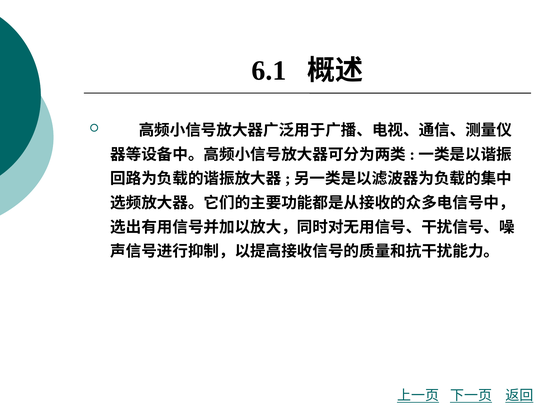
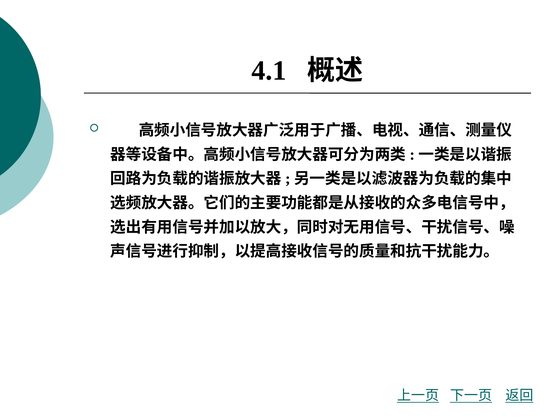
6.1: 6.1 -> 4.1
